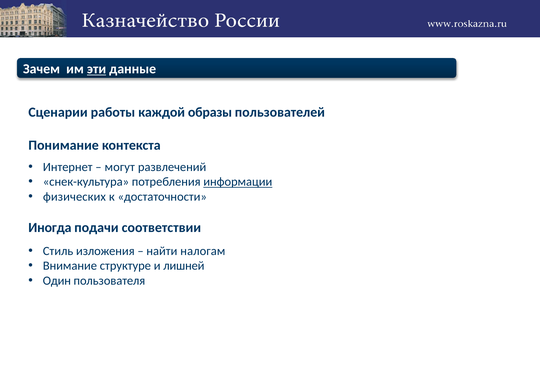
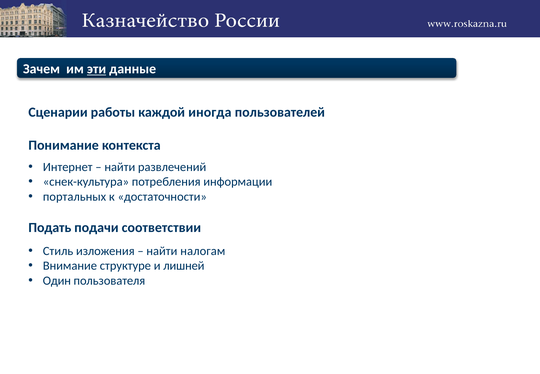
образы: образы -> иногда
могут at (120, 167): могут -> найти
информации underline: present -> none
физических: физических -> портальных
Иногда: Иногда -> Подать
